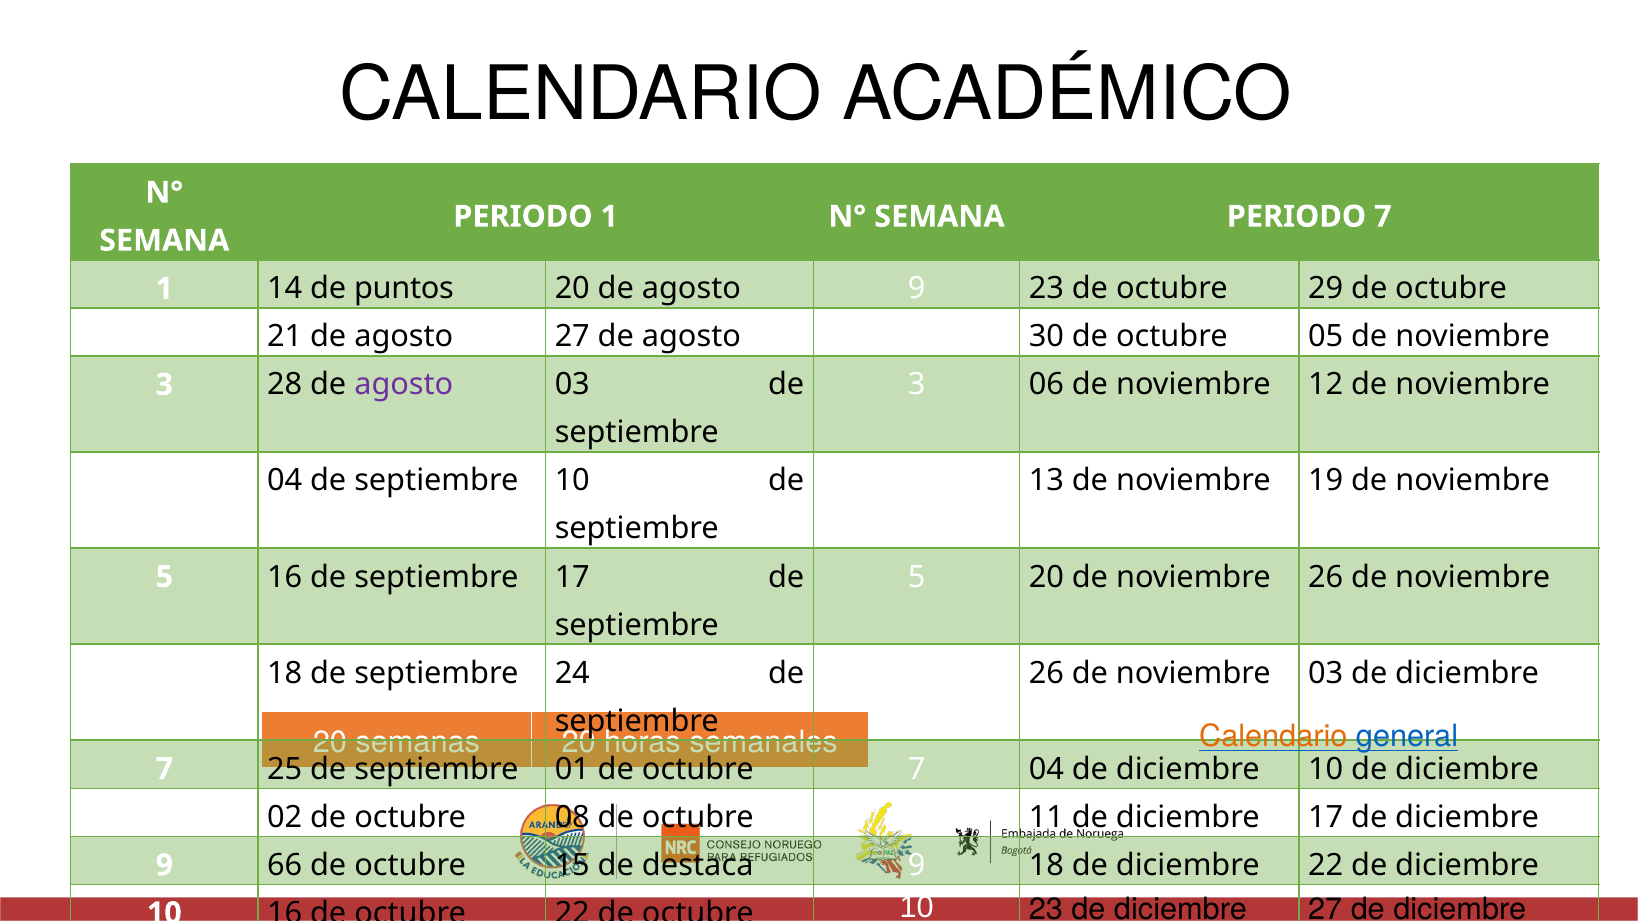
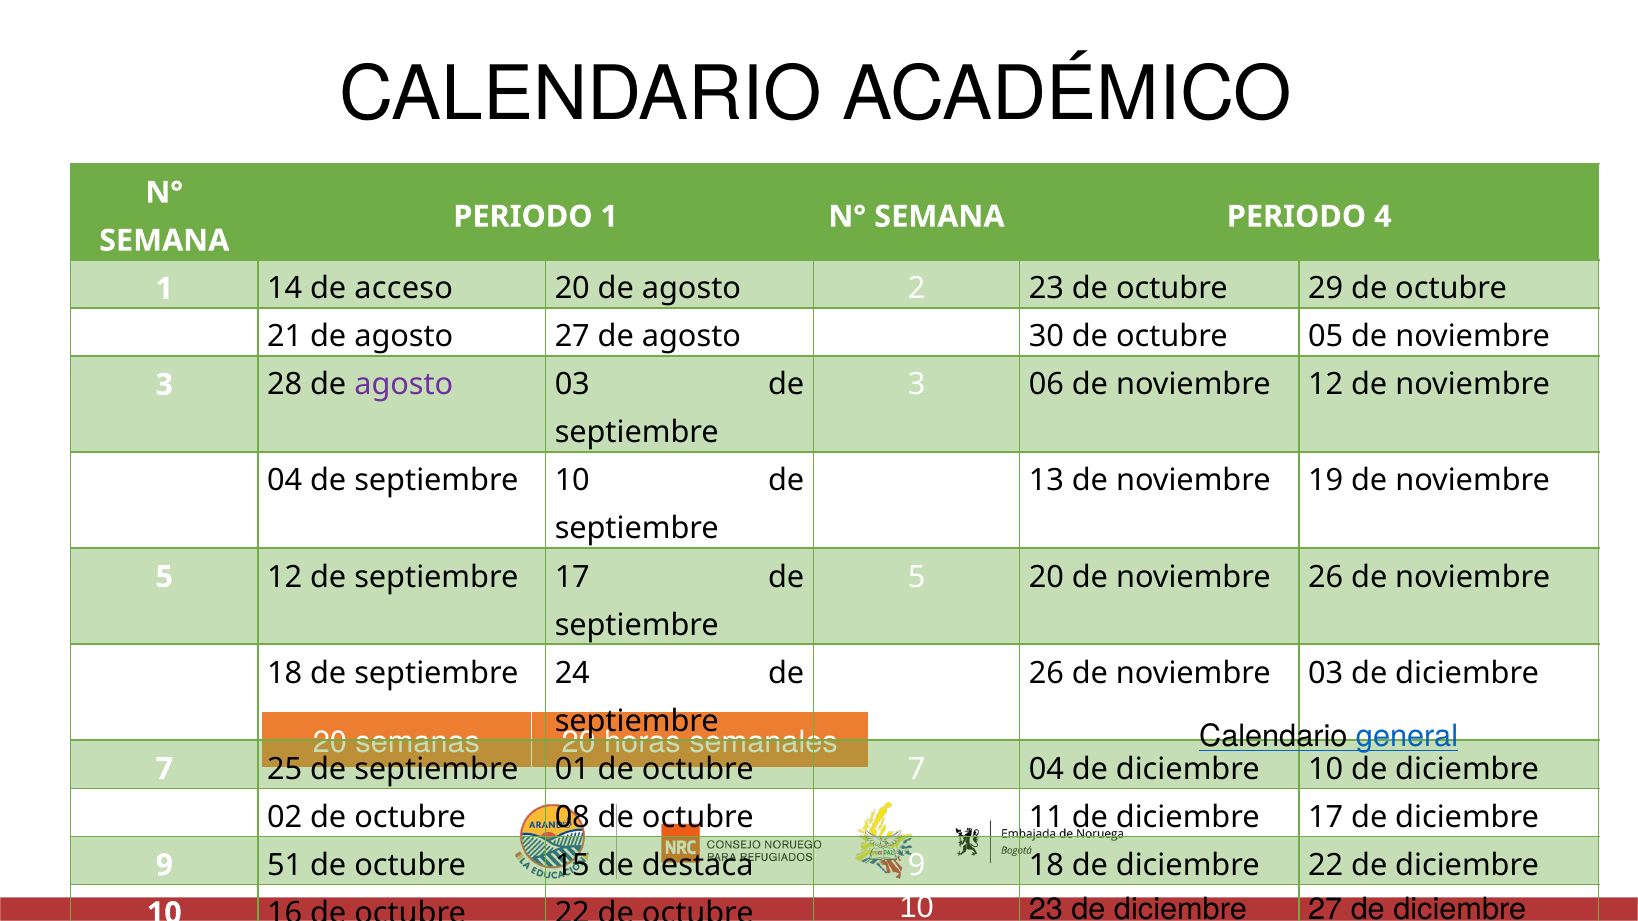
PERIODO 7: 7 -> 4
puntos: puntos -> acceso
20 de agosto 9: 9 -> 2
5 16: 16 -> 12
Calendario at (1273, 737) colour: orange -> black
66: 66 -> 51
